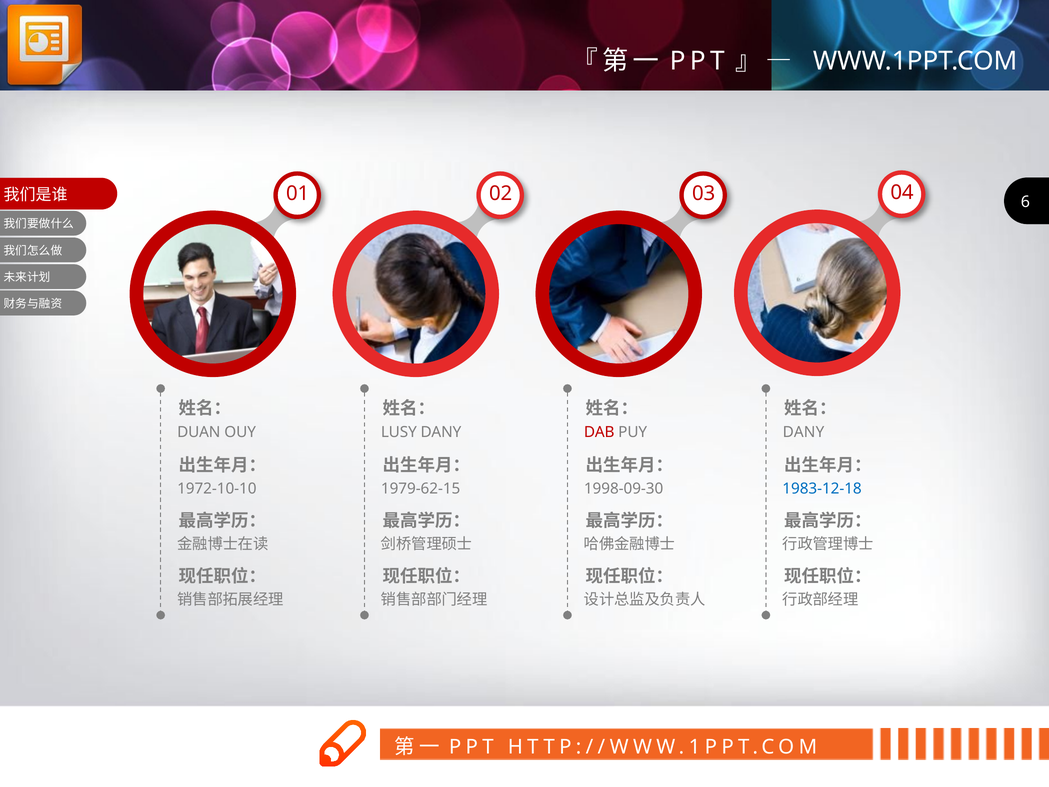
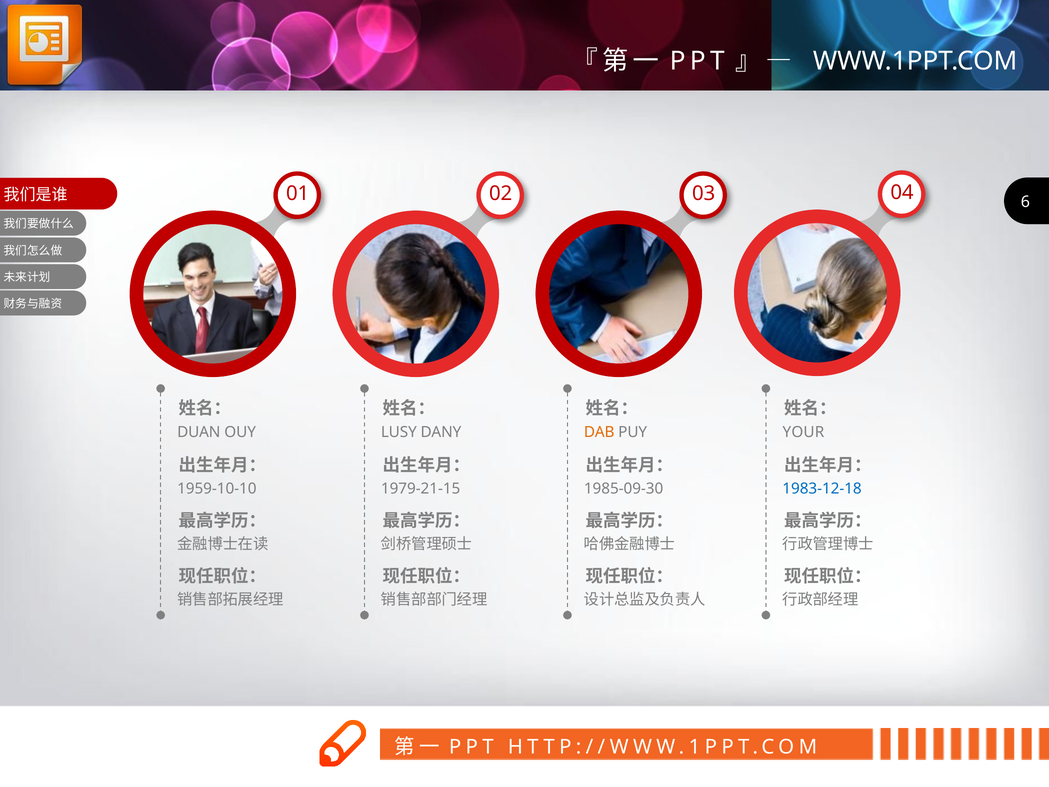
DAB colour: red -> orange
DANY at (803, 432): DANY -> YOUR
1972-10-10: 1972-10-10 -> 1959-10-10
1979-62-15: 1979-62-15 -> 1979-21-15
1998-09-30: 1998-09-30 -> 1985-09-30
